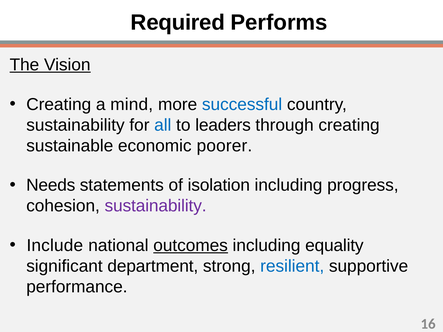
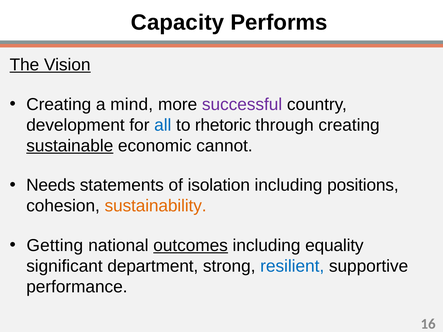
Required: Required -> Capacity
successful colour: blue -> purple
sustainability at (75, 125): sustainability -> development
leaders: leaders -> rhetoric
sustainable underline: none -> present
poorer: poorer -> cannot
progress: progress -> positions
sustainability at (156, 206) colour: purple -> orange
Include: Include -> Getting
